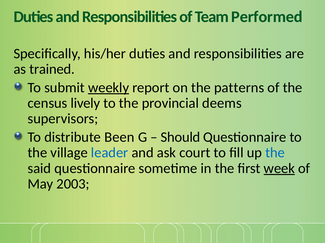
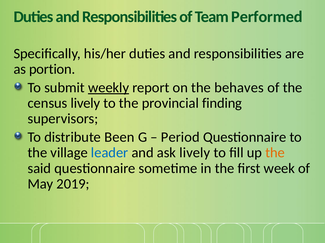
trained: trained -> portion
patterns: patterns -> behaves
deems: deems -> finding
Should: Should -> Period
ask court: court -> lively
the at (275, 153) colour: blue -> orange
week underline: present -> none
2003: 2003 -> 2019
